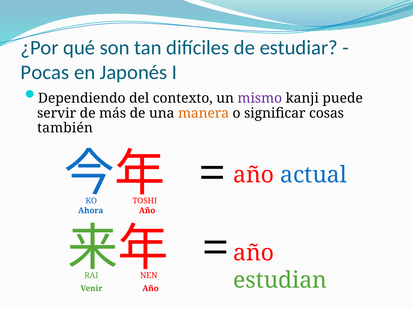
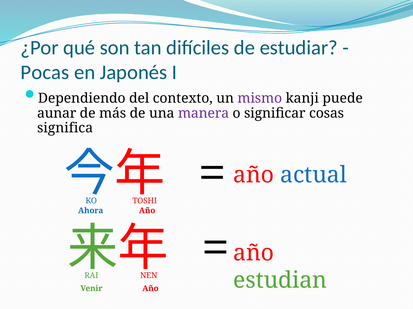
servir: servir -> aunar
manera colour: orange -> purple
también: también -> significa
